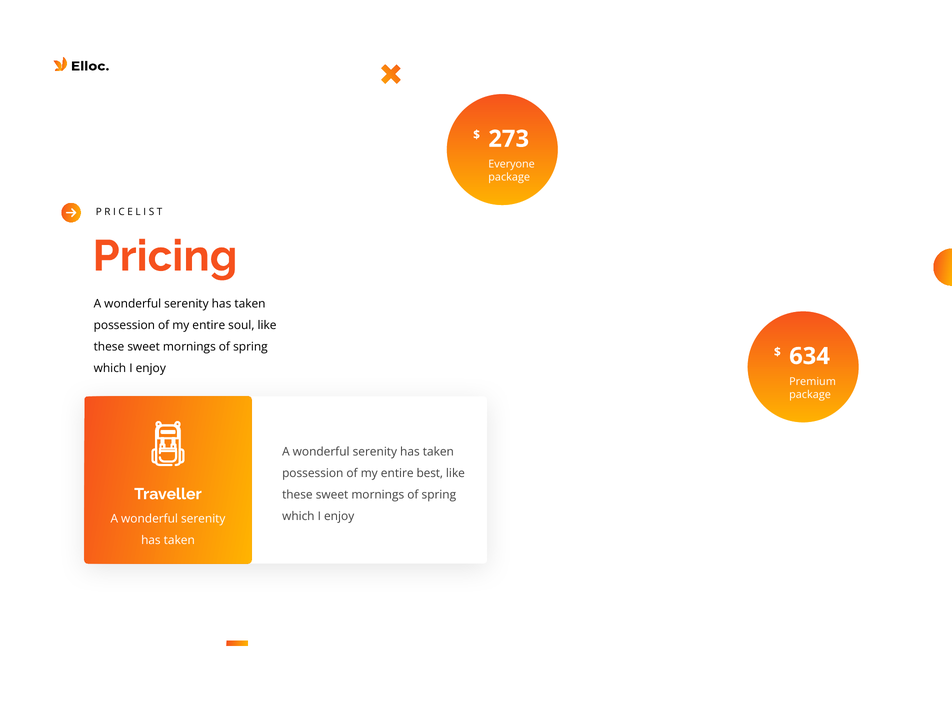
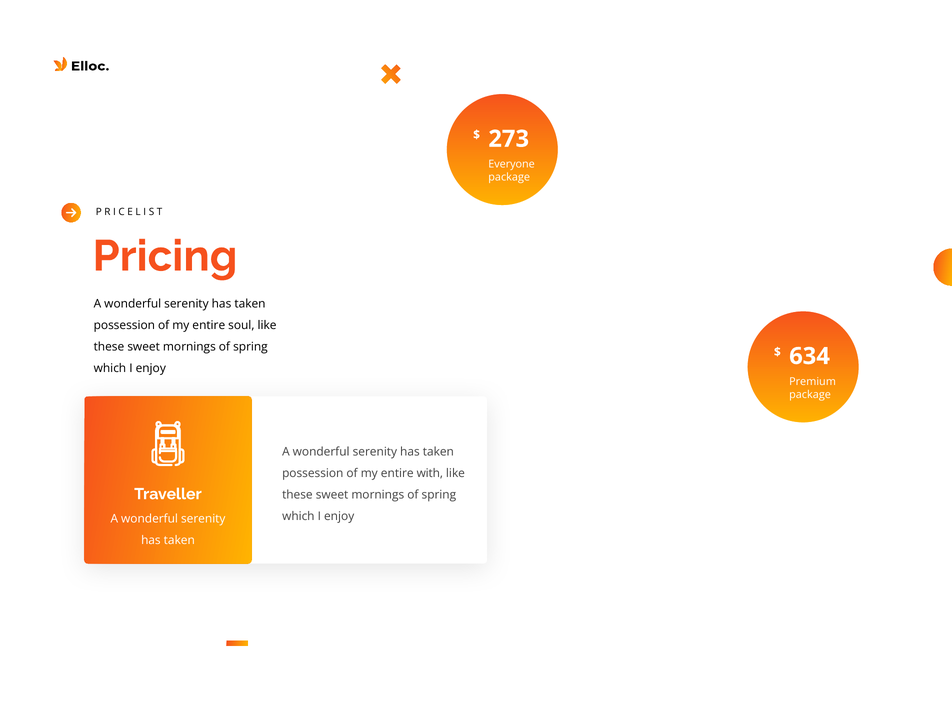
best: best -> with
